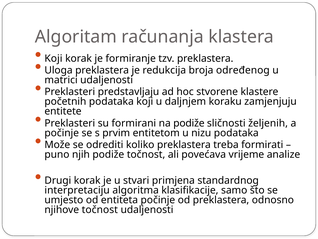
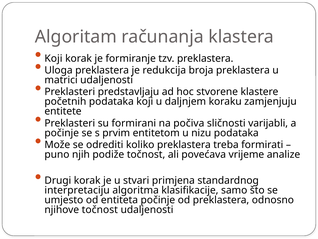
broja određenog: određenog -> preklastera
na podiže: podiže -> počiva
željenih: željenih -> varijabli
